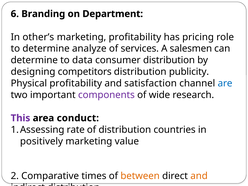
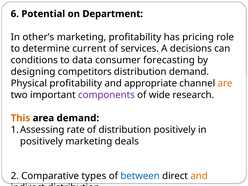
Branding: Branding -> Potential
analyze: analyze -> current
salesmen: salesmen -> decisions
determine at (34, 60): determine -> conditions
consumer distribution: distribution -> forecasting
distribution publicity: publicity -> demand
satisfaction: satisfaction -> appropriate
are colour: blue -> orange
This colour: purple -> orange
area conduct: conduct -> demand
distribution countries: countries -> positively
value: value -> deals
times: times -> types
between colour: orange -> blue
